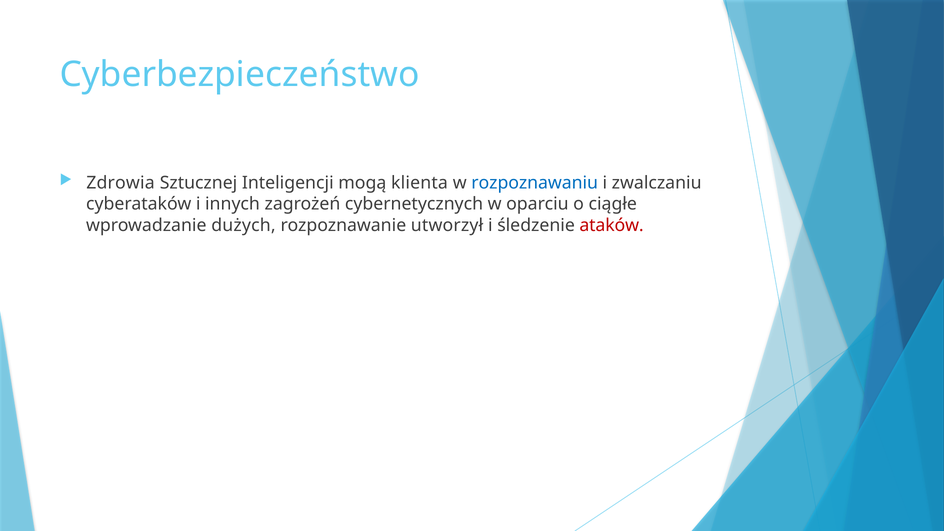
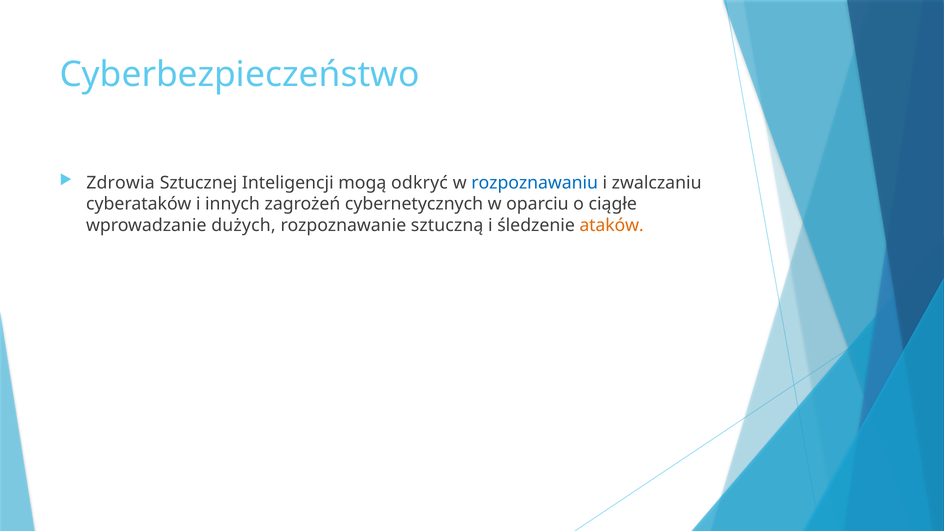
klienta: klienta -> odkryć
utworzył: utworzył -> sztuczną
ataków colour: red -> orange
